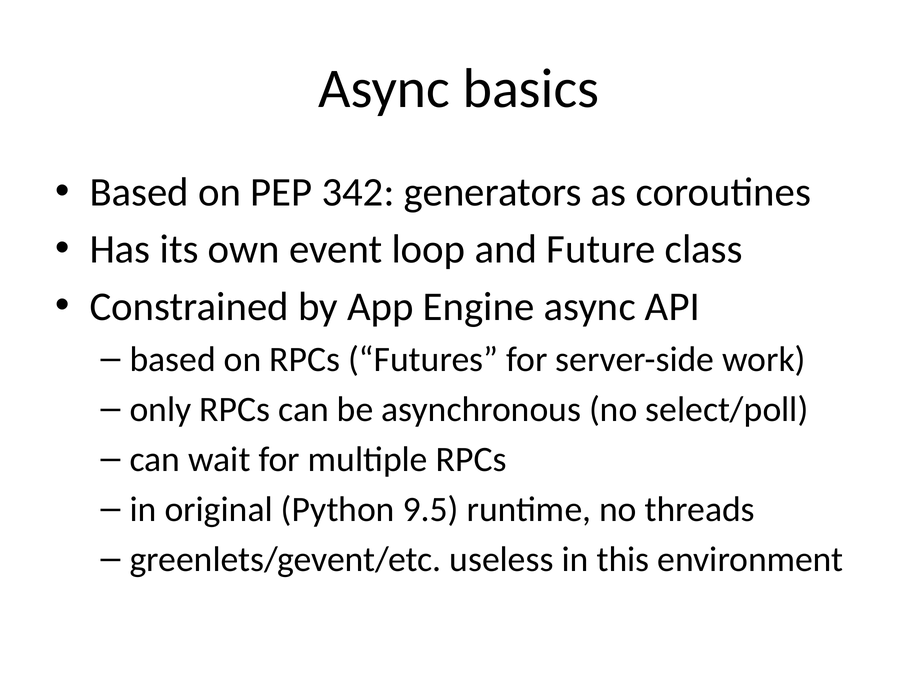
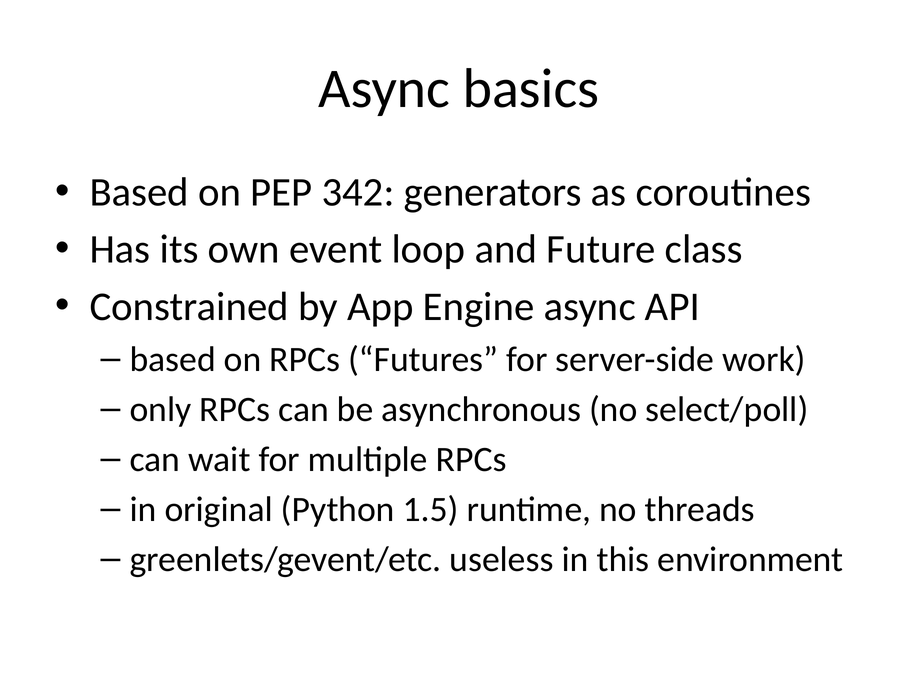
9.5: 9.5 -> 1.5
